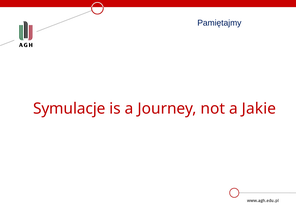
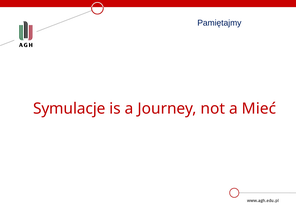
Jakie: Jakie -> Mieć
